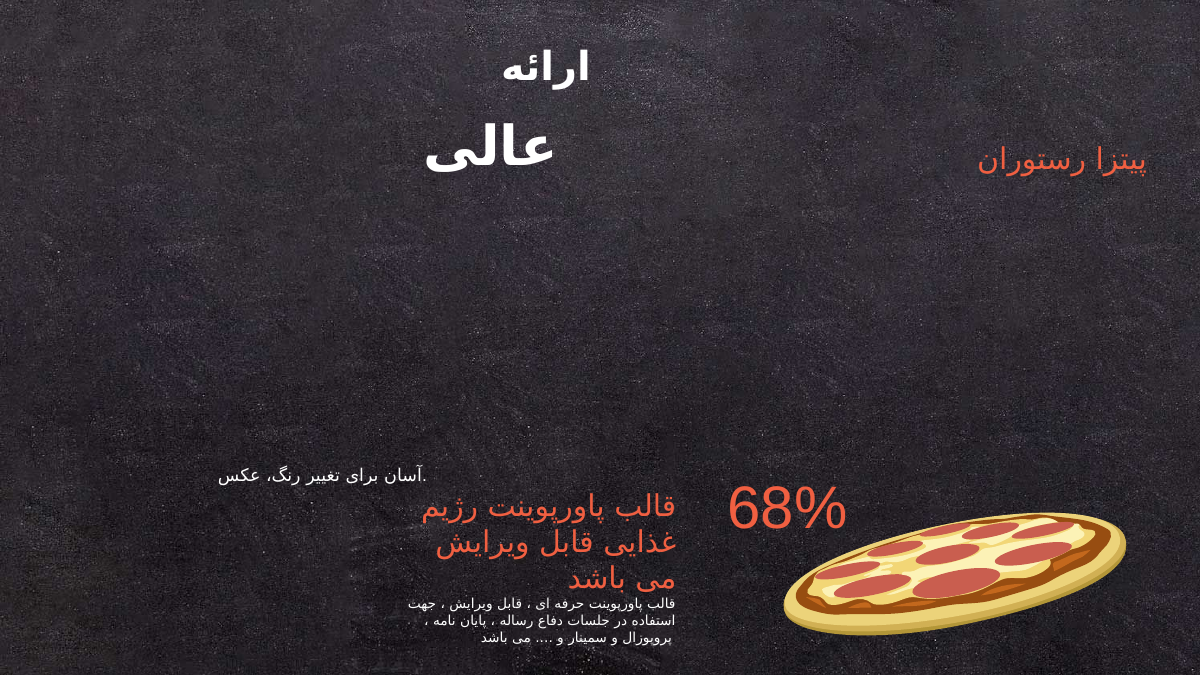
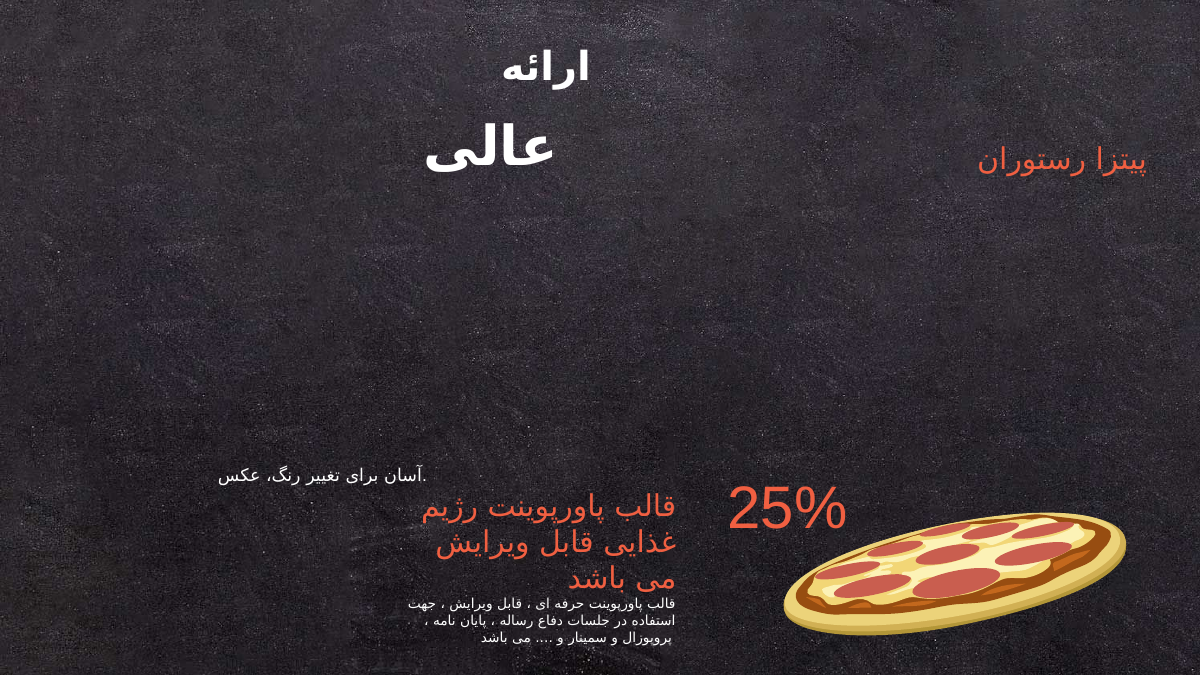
68%: 68% -> 25%
